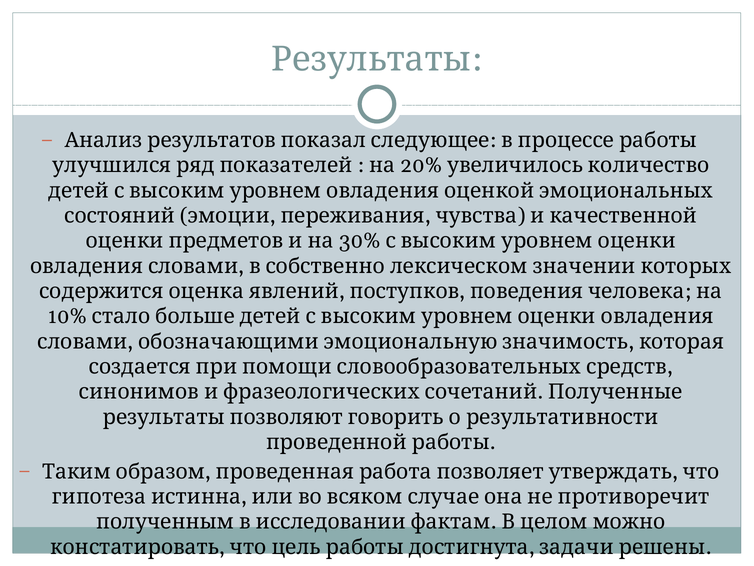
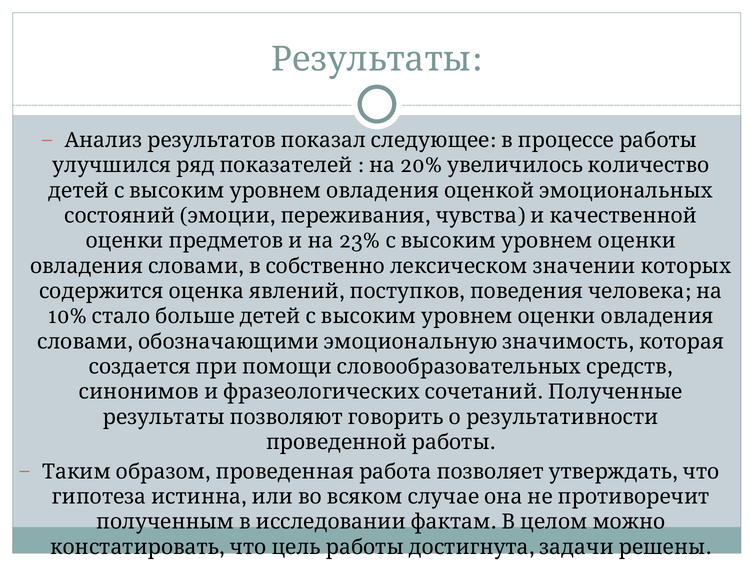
30%: 30% -> 23%
